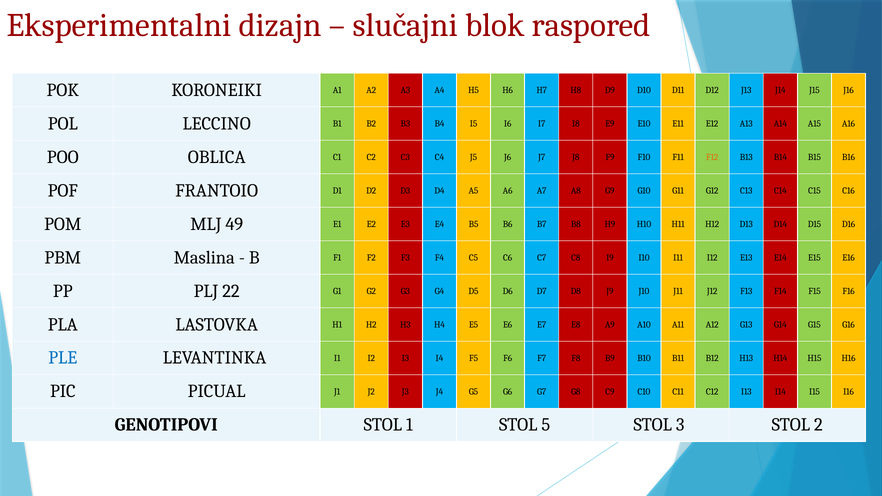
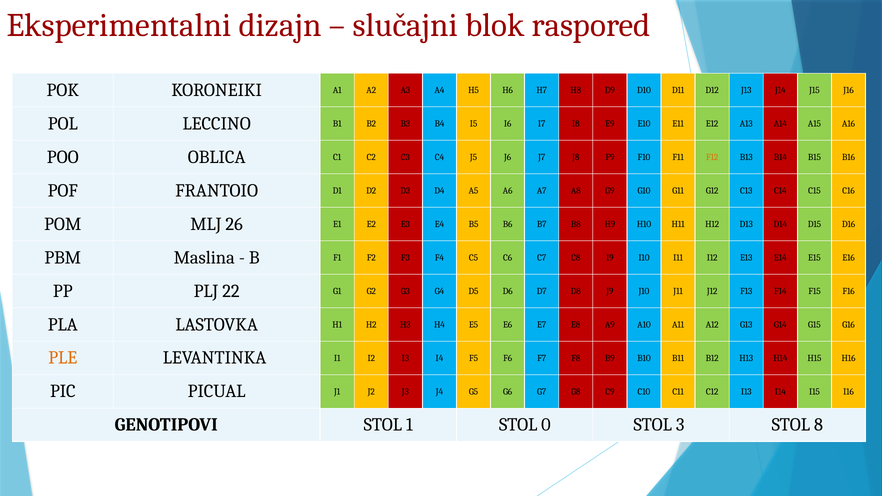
49: 49 -> 26
PLE colour: blue -> orange
5: 5 -> 0
2: 2 -> 8
